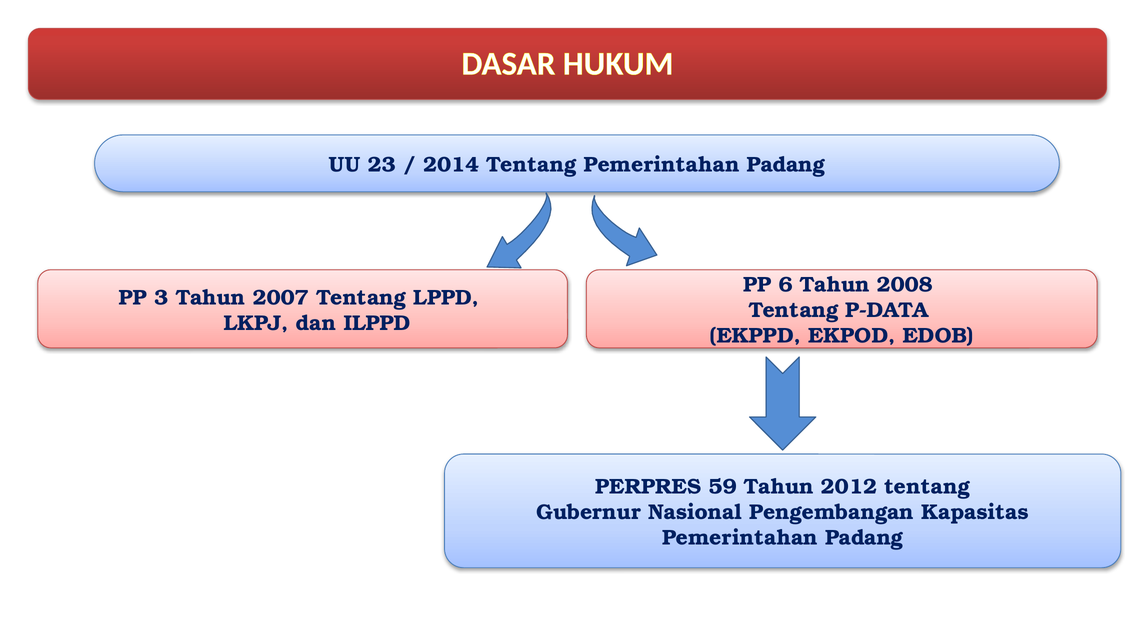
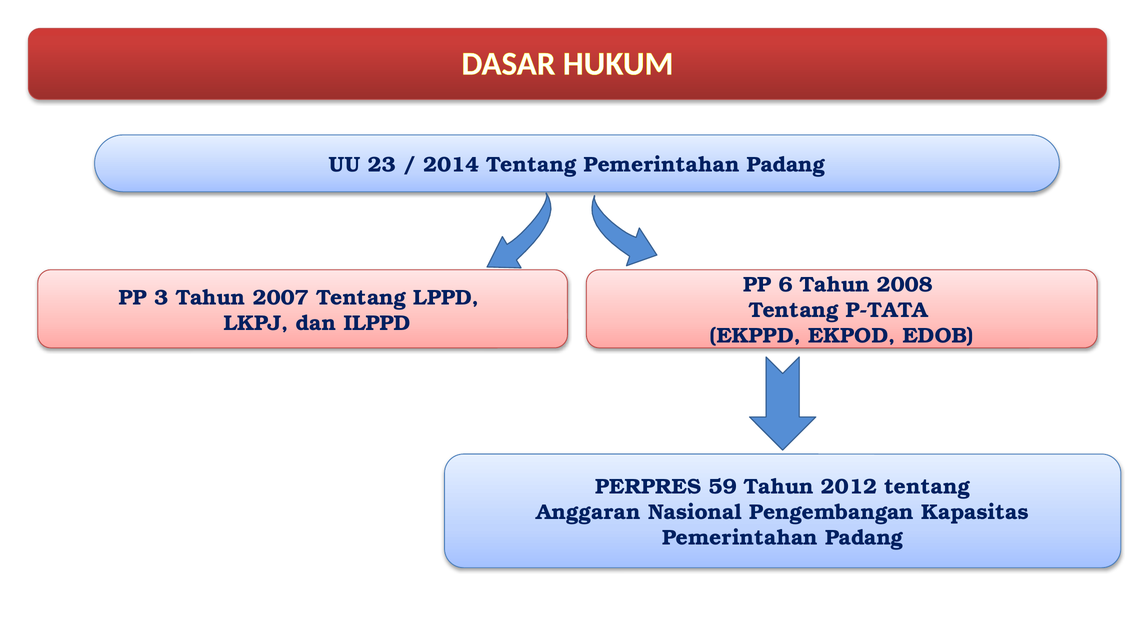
P-DATA: P-DATA -> P-TATA
Gubernur: Gubernur -> Anggaran
